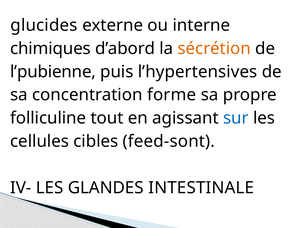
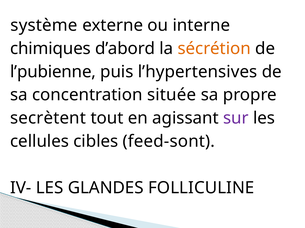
glucides: glucides -> système
forme: forme -> située
folliculine: folliculine -> secrètent
sur colour: blue -> purple
INTESTINALE: INTESTINALE -> FOLLICULINE
